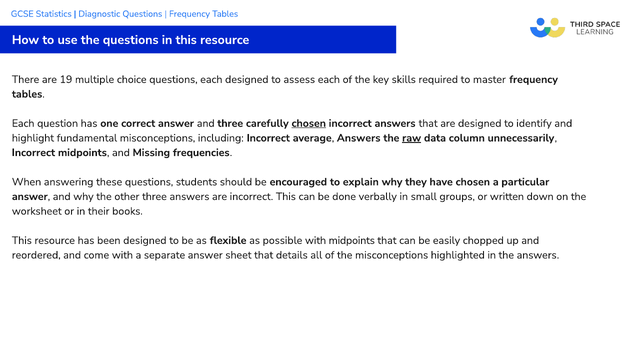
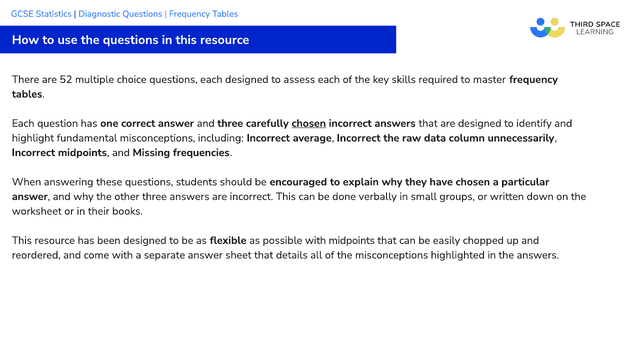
19: 19 -> 52
average Answers: Answers -> Incorrect
raw underline: present -> none
